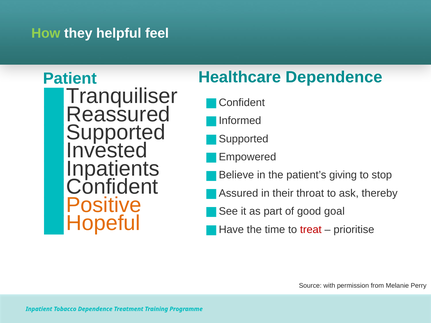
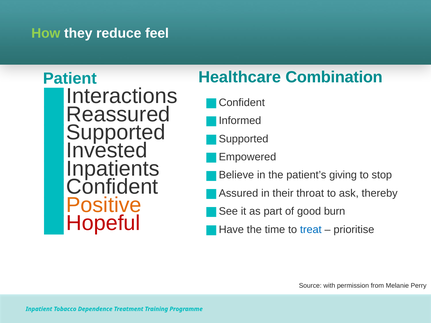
helpful: helpful -> reduce
Healthcare Dependence: Dependence -> Combination
Tranquiliser: Tranquiliser -> Interactions
goal: goal -> burn
Hopeful colour: orange -> red
treat colour: red -> blue
